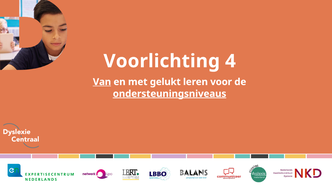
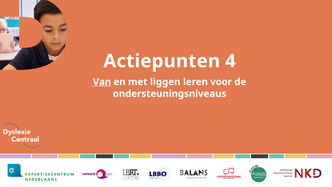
Voorlichting: Voorlichting -> Actiepunten
gelukt: gelukt -> liggen
ondersteuningsniveaus underline: present -> none
